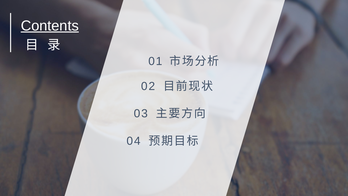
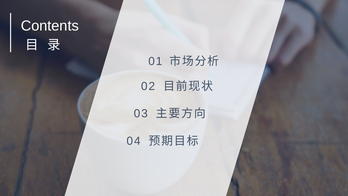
Contents underline: present -> none
